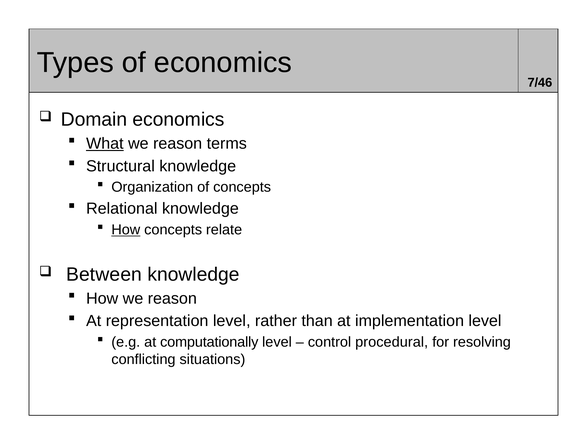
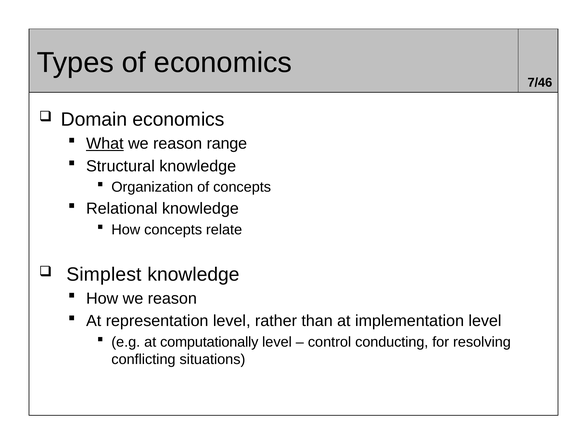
terms: terms -> range
How at (126, 230) underline: present -> none
Between: Between -> Simplest
procedural: procedural -> conducting
